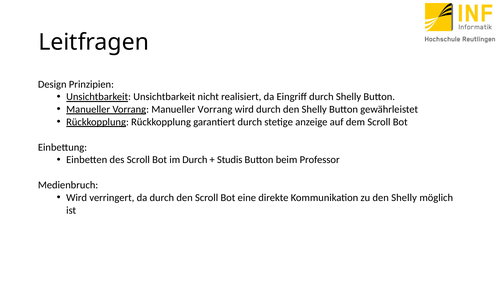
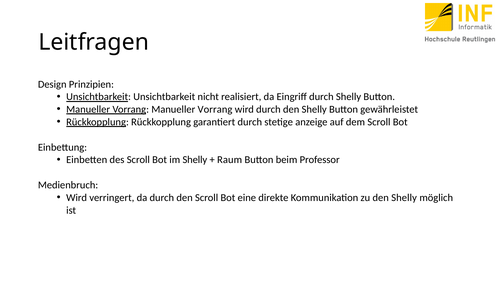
im Durch: Durch -> Shelly
Studis: Studis -> Raum
